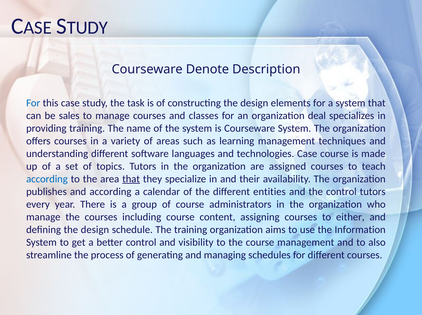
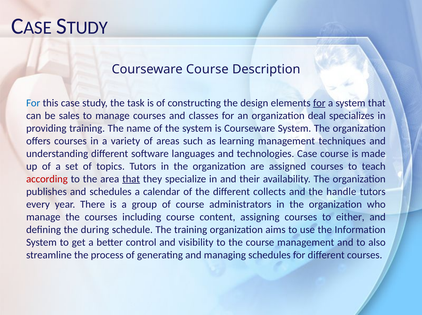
Courseware Denote: Denote -> Course
for at (319, 103) underline: none -> present
according at (47, 179) colour: blue -> red
and according: according -> schedules
entities: entities -> collects
the control: control -> handle
defining the design: design -> during
